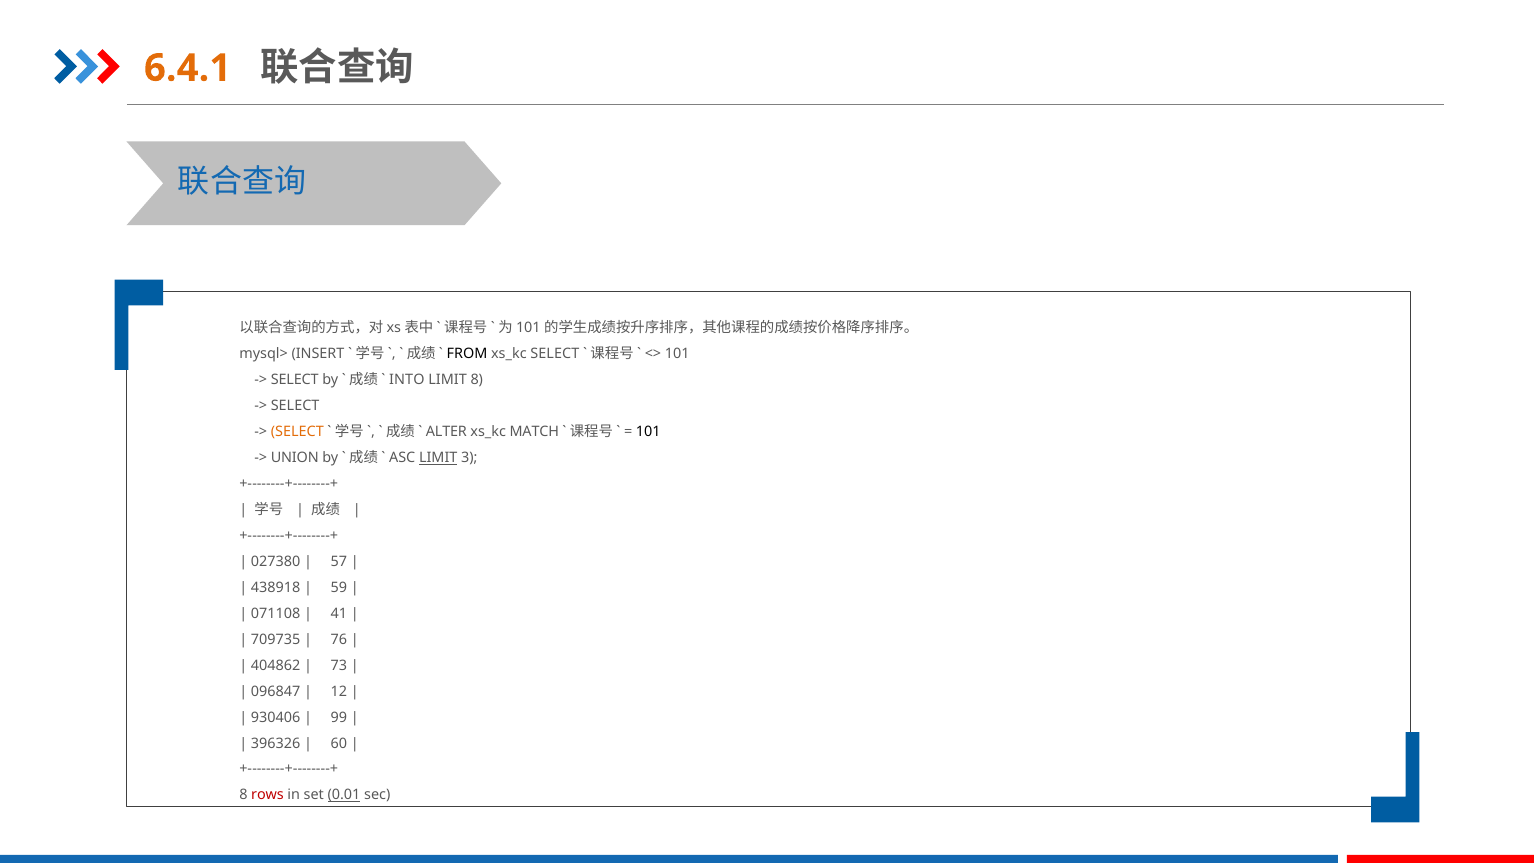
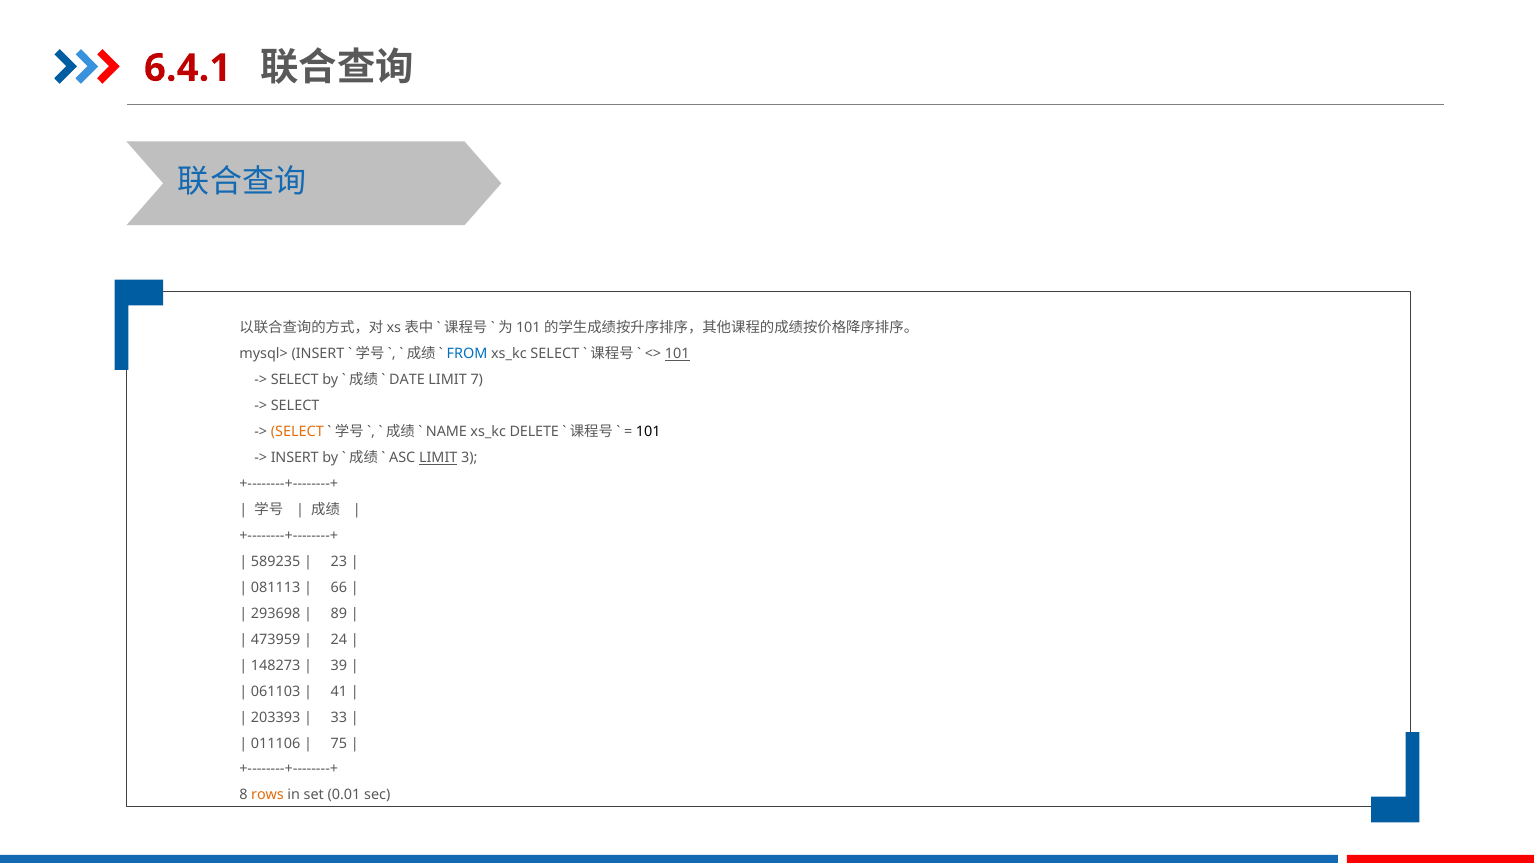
6.4.1 colour: orange -> red
FROM colour: black -> blue
101 at (677, 354) underline: none -> present
INTO: INTO -> DATE
LIMIT 8: 8 -> 7
ALTER: ALTER -> NAME
MATCH: MATCH -> DELETE
UNION at (295, 458): UNION -> INSERT
027380: 027380 -> 589235
57: 57 -> 23
438918: 438918 -> 081113
59: 59 -> 66
071108: 071108 -> 293698
41: 41 -> 89
709735: 709735 -> 473959
76: 76 -> 24
404862: 404862 -> 148273
73: 73 -> 39
096847: 096847 -> 061103
12: 12 -> 41
930406: 930406 -> 203393
99: 99 -> 33
396326: 396326 -> 011106
60: 60 -> 75
rows colour: red -> orange
0.01 underline: present -> none
